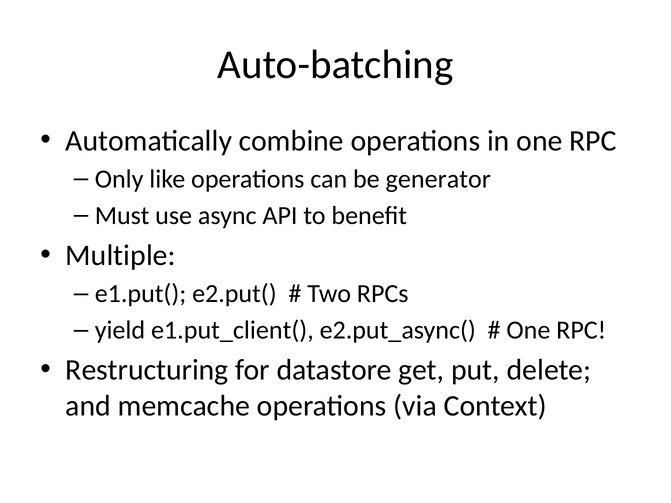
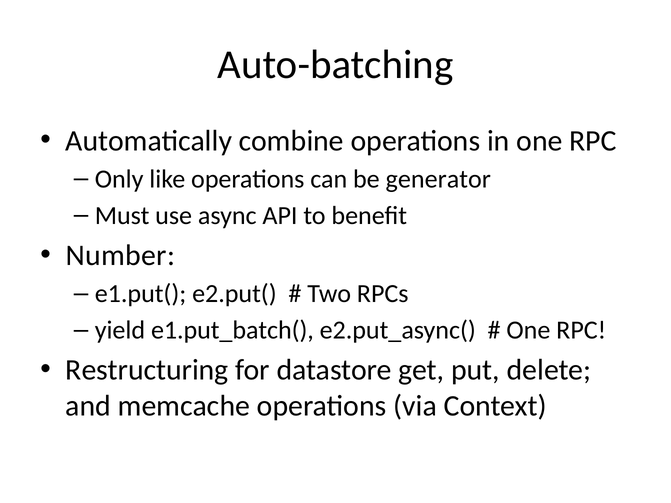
Multiple: Multiple -> Number
e1.put_client(: e1.put_client( -> e1.put_batch(
